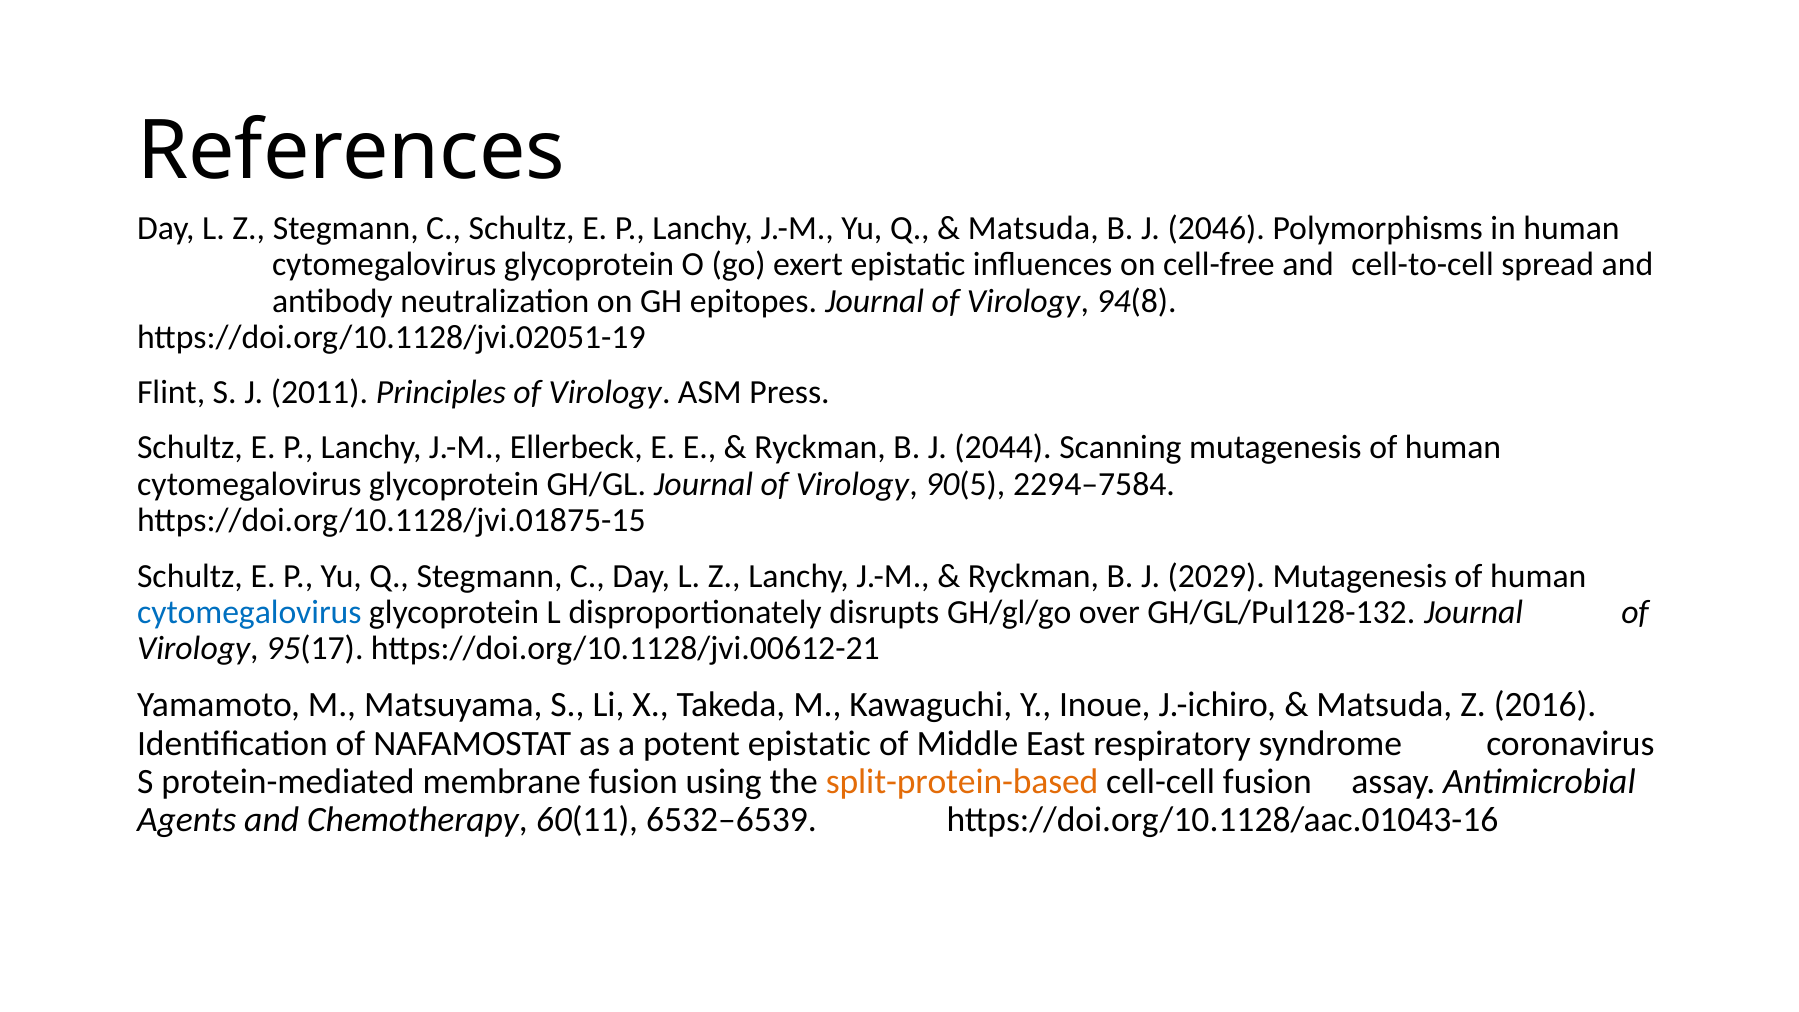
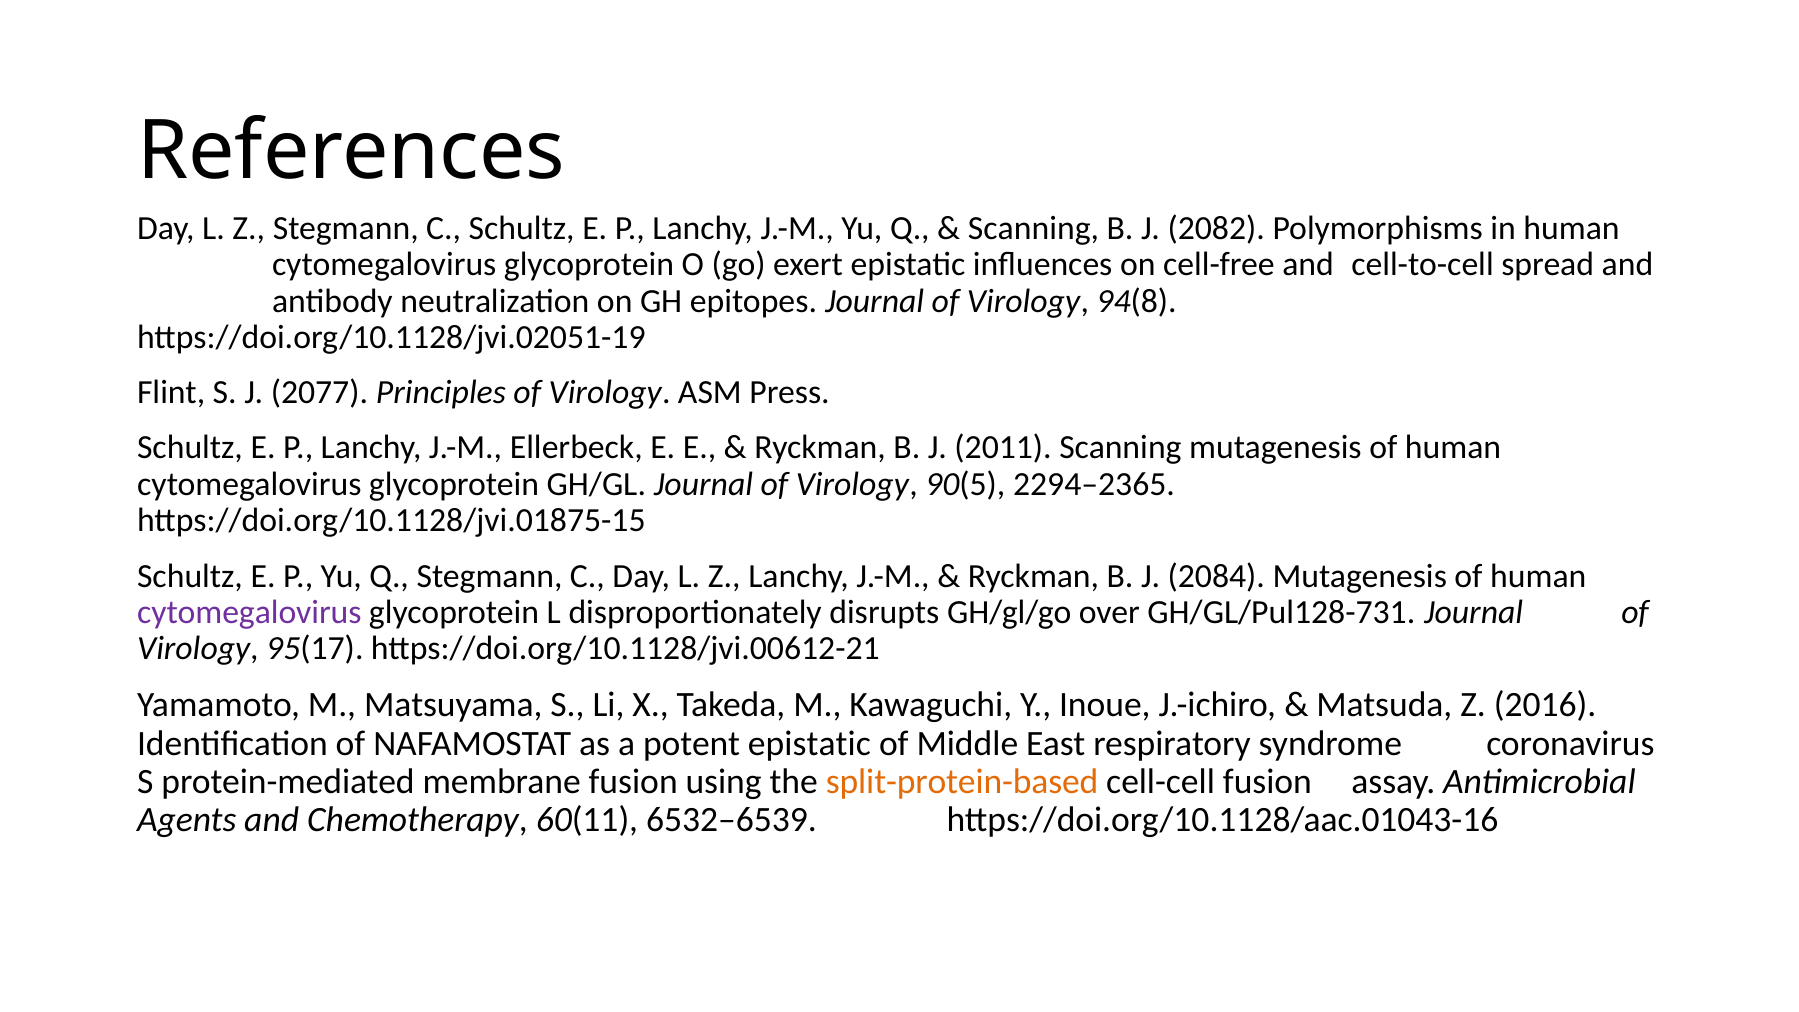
Matsuda at (1033, 228): Matsuda -> Scanning
2046: 2046 -> 2082
2011: 2011 -> 2077
2044: 2044 -> 2011
2294–7584: 2294–7584 -> 2294–2365
2029: 2029 -> 2084
cytomegalovirus at (249, 612) colour: blue -> purple
GH/GL/Pul128-132: GH/GL/Pul128-132 -> GH/GL/Pul128-731
